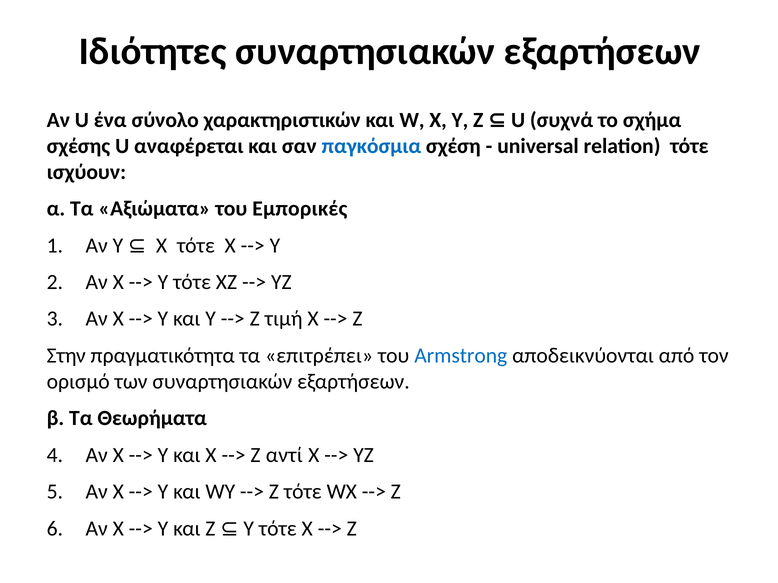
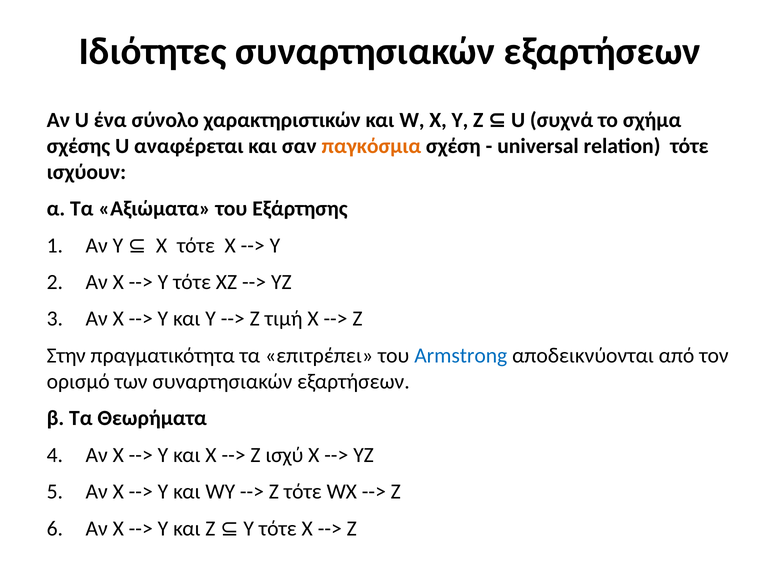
παγκόσμια colour: blue -> orange
Εμπορικές: Εμπορικές -> Εξάρτησης
αντί: αντί -> ισχύ
